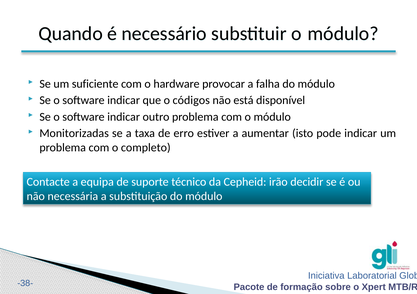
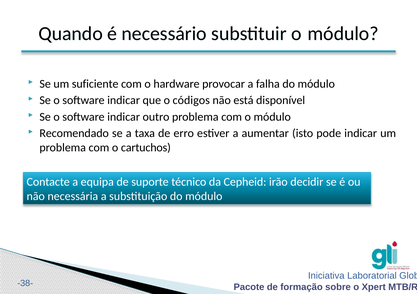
Monitorizadas: Monitorizadas -> Recomendado
completo: completo -> cartuchos
